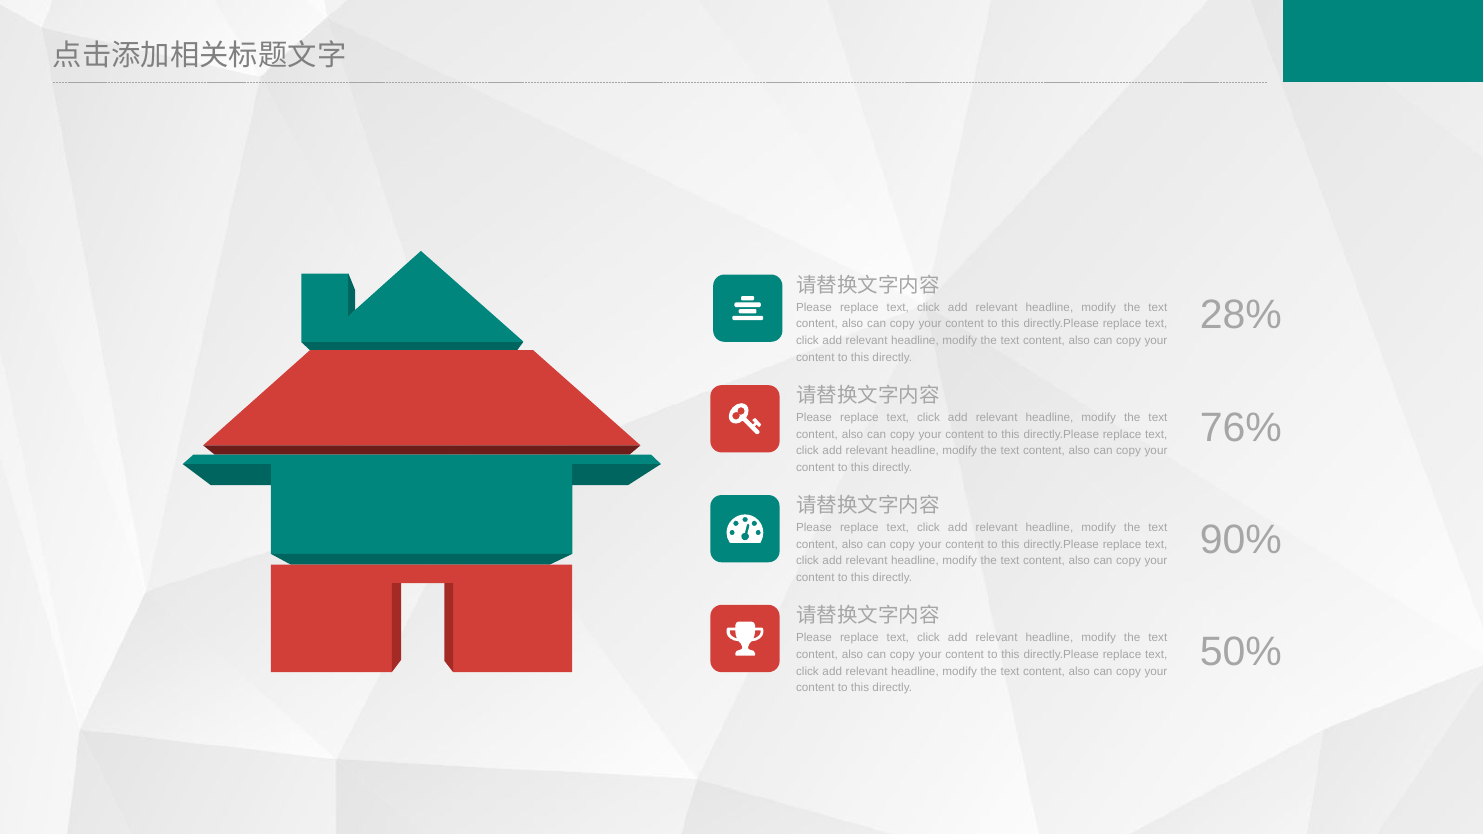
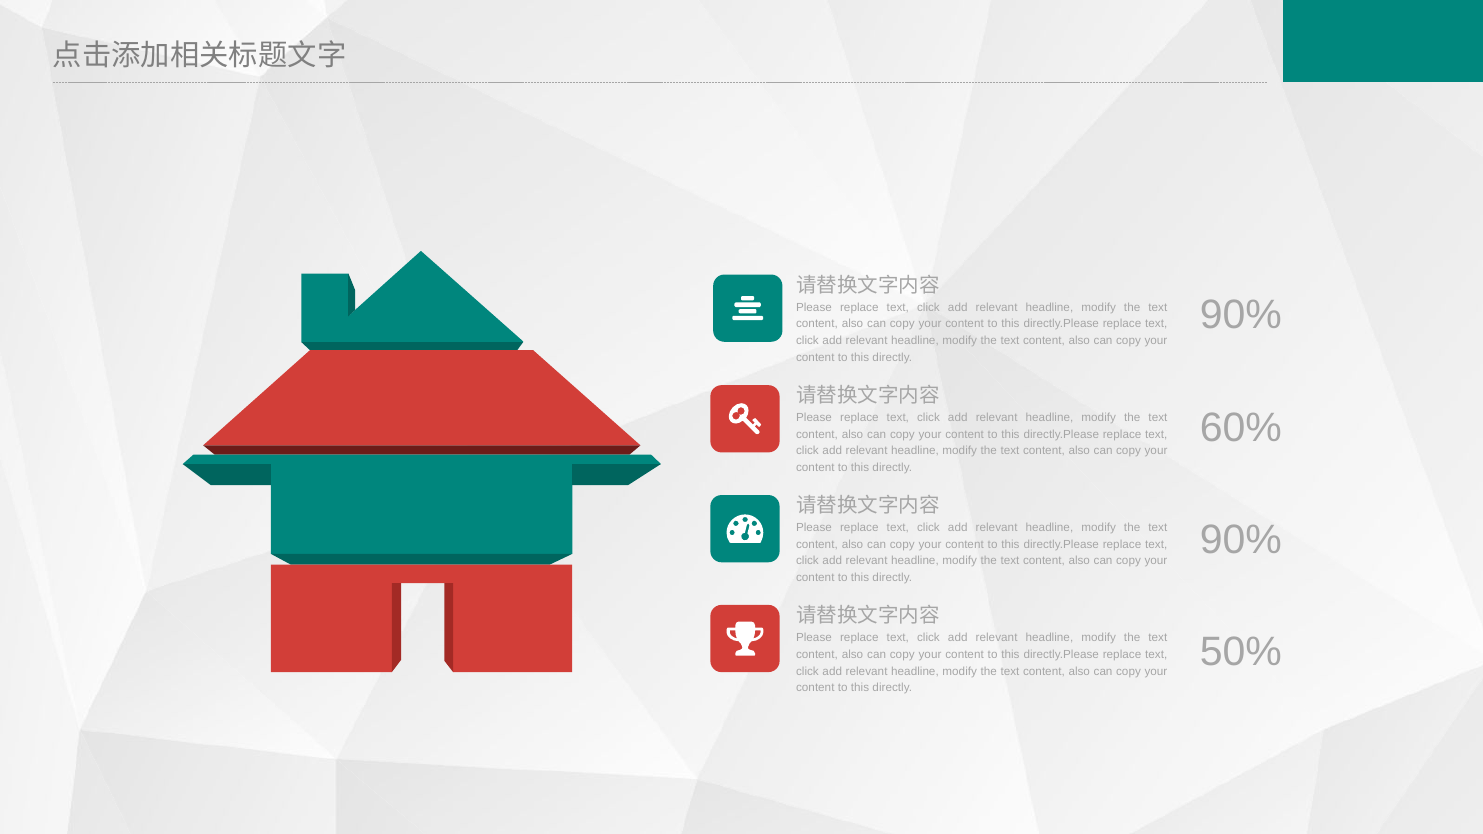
28% at (1241, 315): 28% -> 90%
76%: 76% -> 60%
